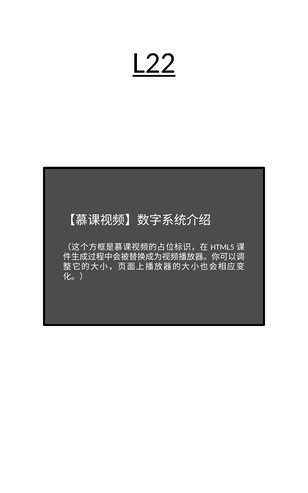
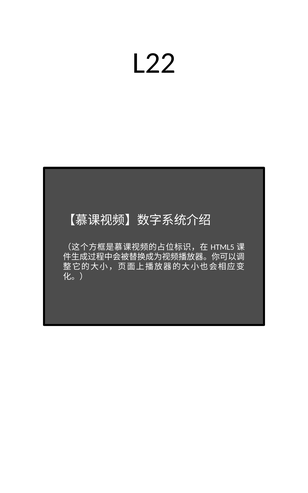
L22 underline: present -> none
